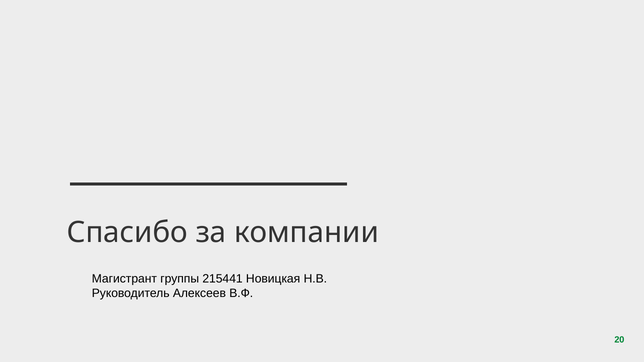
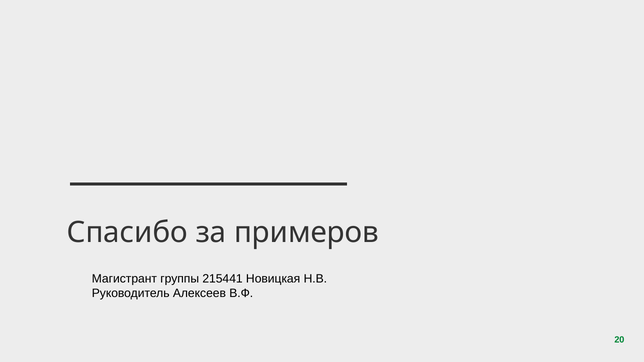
компании: компании -> примеров
